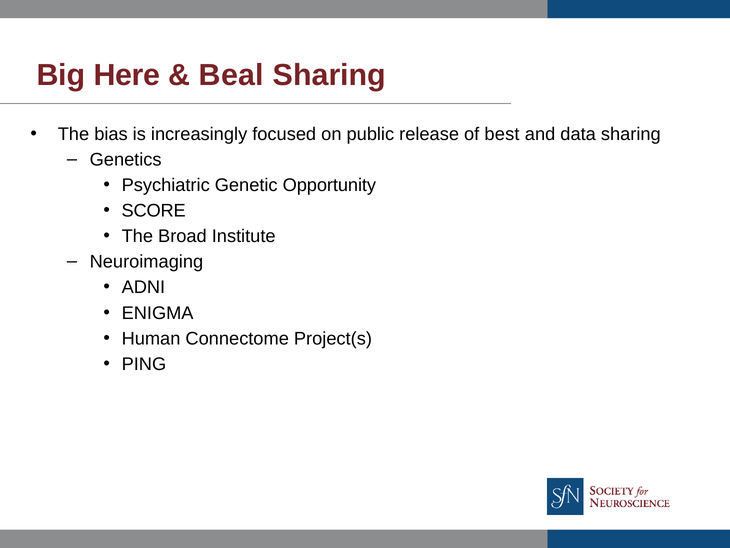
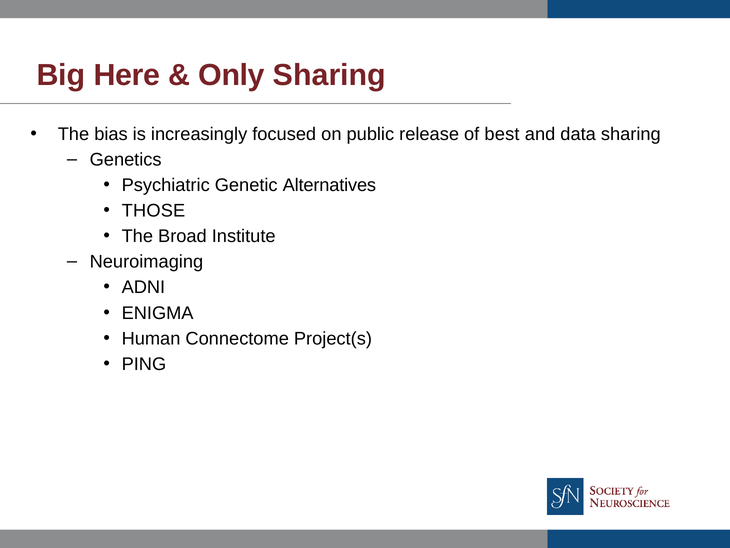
Beal: Beal -> Only
Opportunity: Opportunity -> Alternatives
SCORE: SCORE -> THOSE
